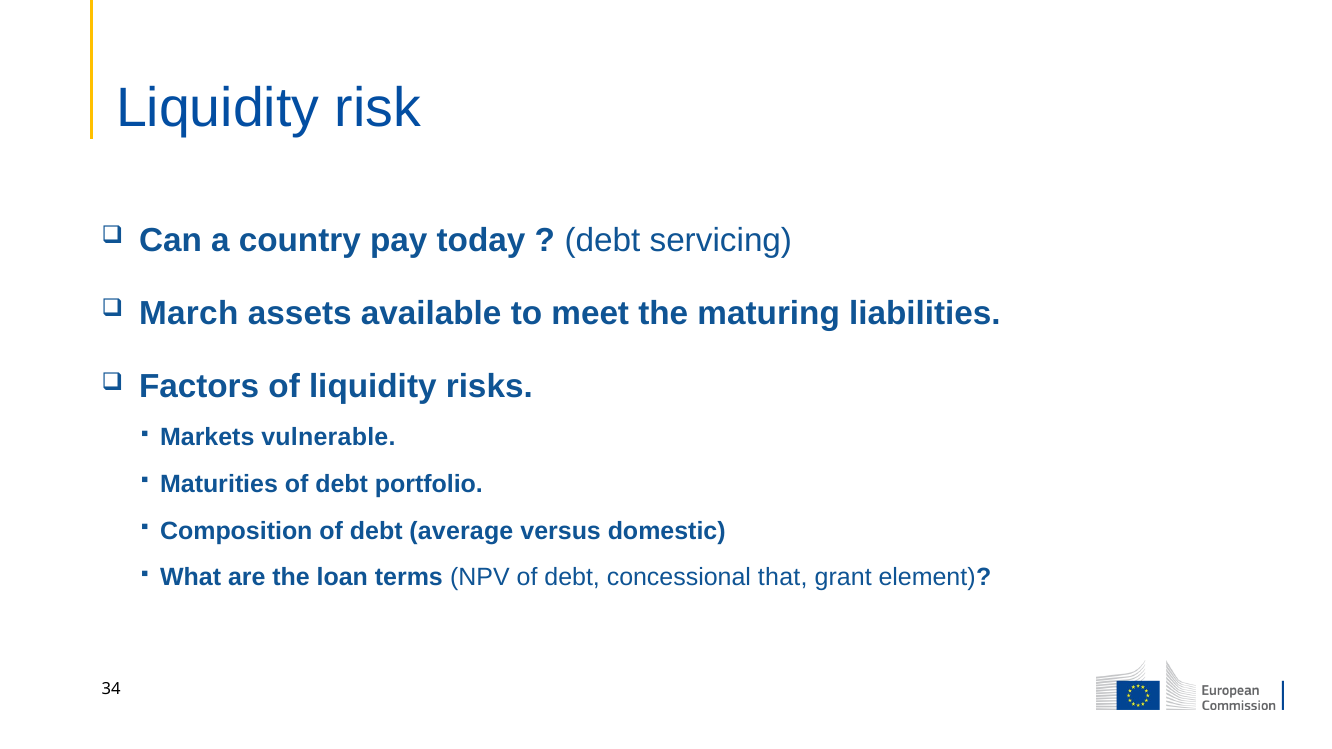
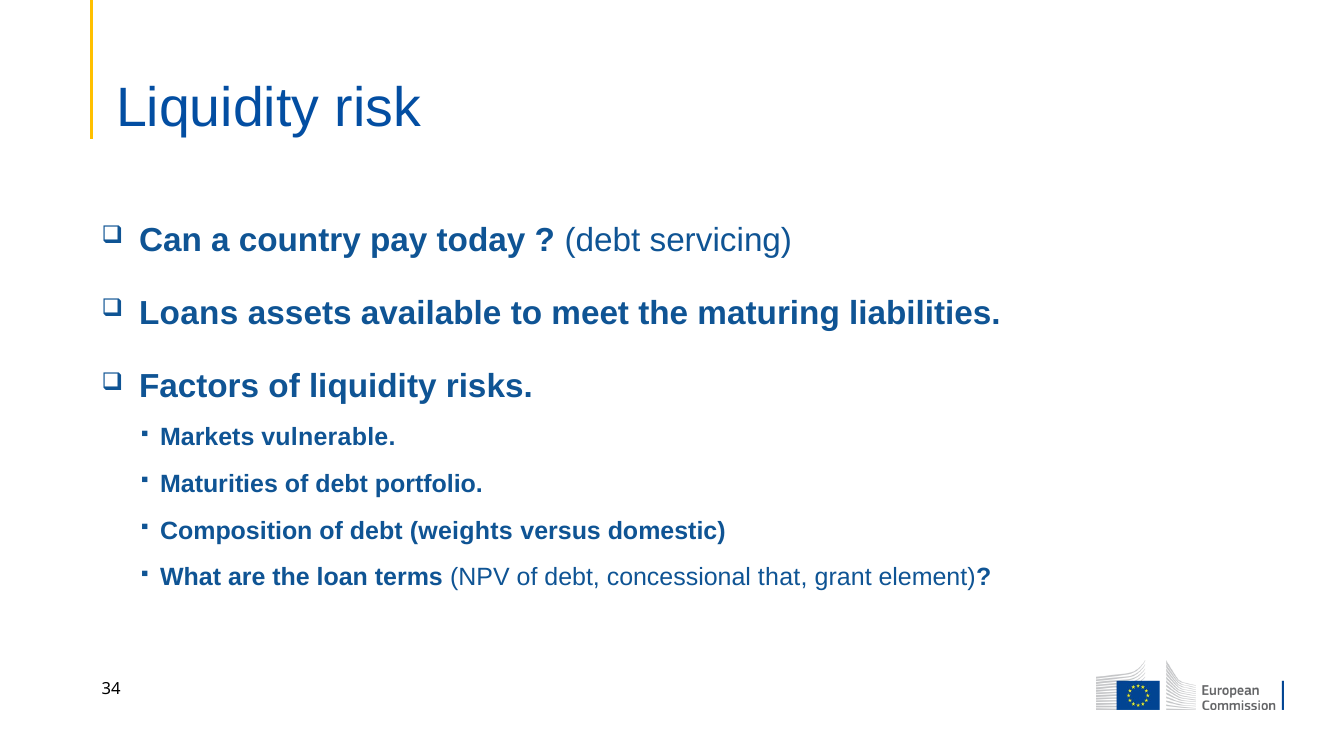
March: March -> Loans
average: average -> weights
